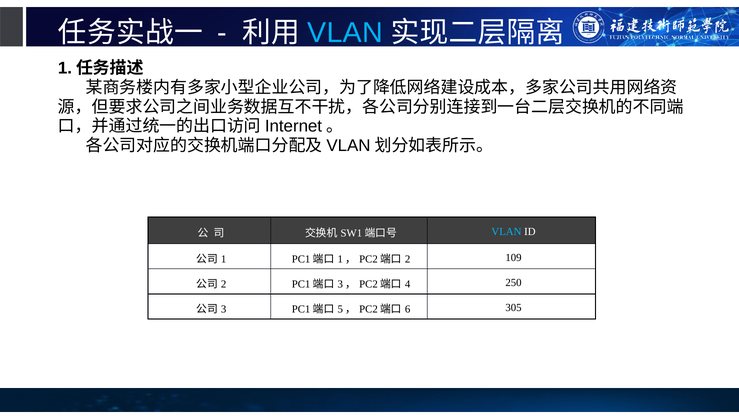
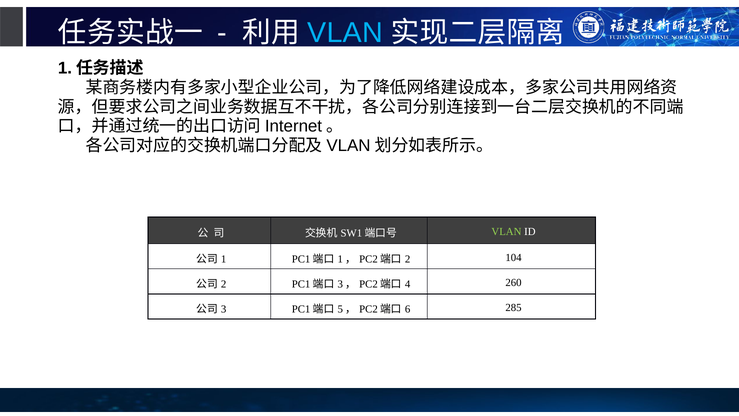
VLAN at (506, 232) colour: light blue -> light green
109: 109 -> 104
250: 250 -> 260
305: 305 -> 285
